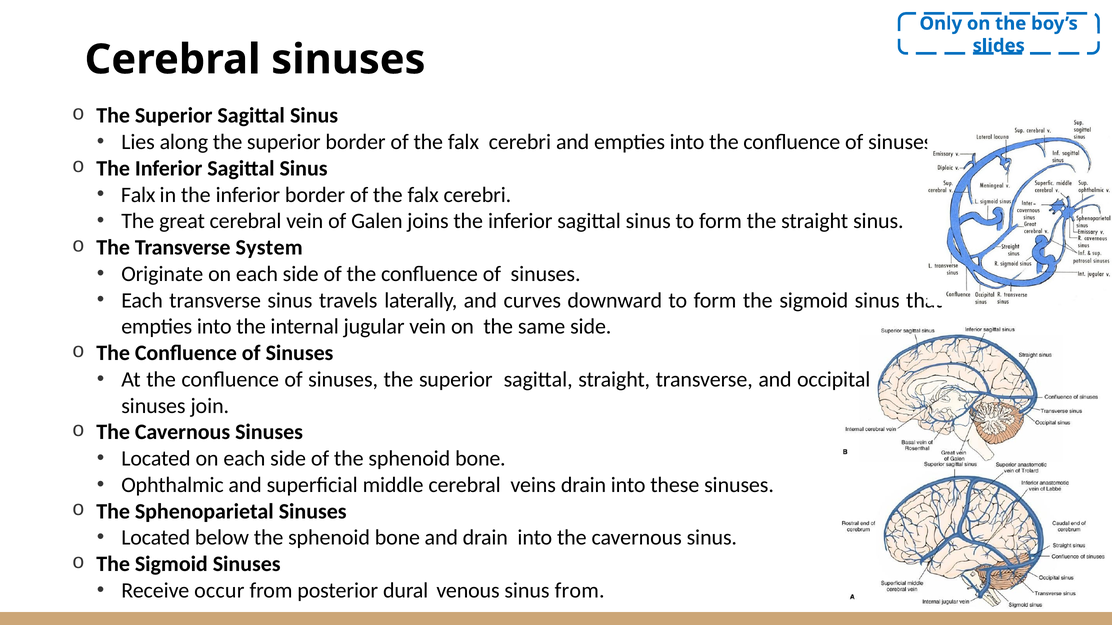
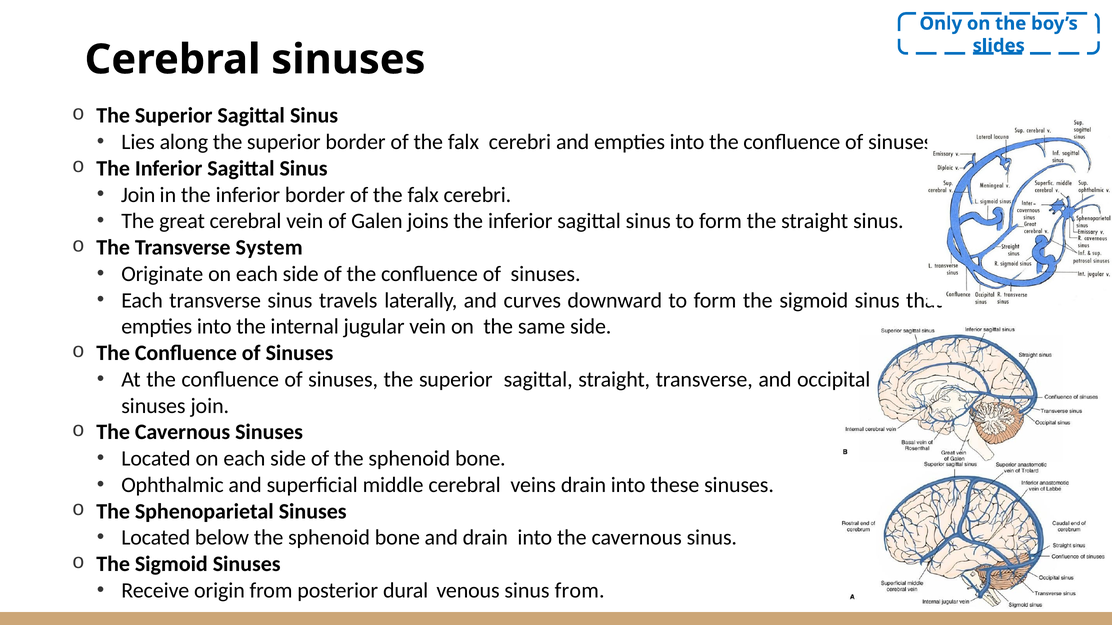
Falx at (138, 195): Falx -> Join
occur: occur -> origin
